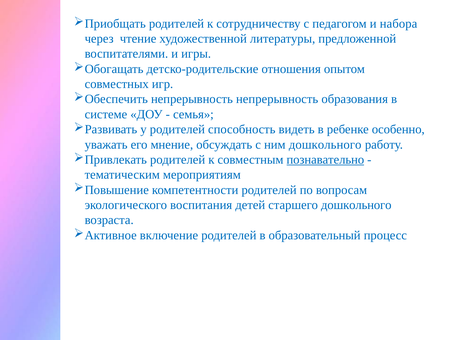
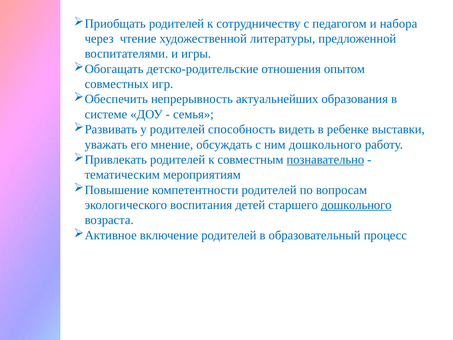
непрерывность непрерывность: непрерывность -> актуальнейших
особенно: особенно -> выставки
дошкольного at (356, 205) underline: none -> present
